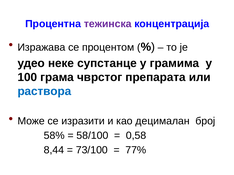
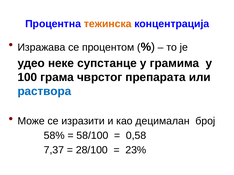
тежинска colour: purple -> orange
8,44: 8,44 -> 7,37
73/100: 73/100 -> 28/100
77%: 77% -> 23%
